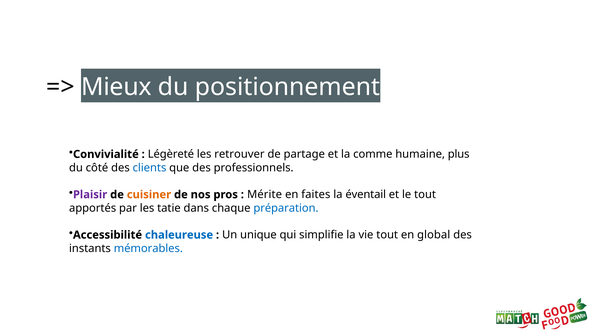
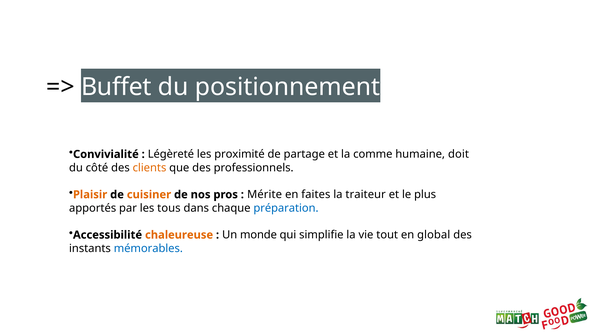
Mieux: Mieux -> Buffet
retrouver: retrouver -> proximité
plus: plus -> doit
clients colour: blue -> orange
Plaisir colour: purple -> orange
éventail: éventail -> traiteur
le tout: tout -> plus
tatie: tatie -> tous
chaleureuse colour: blue -> orange
unique: unique -> monde
